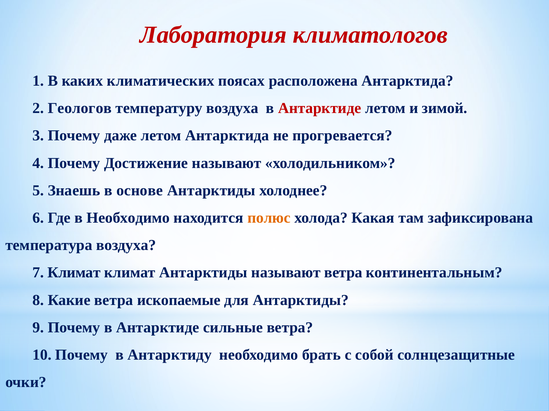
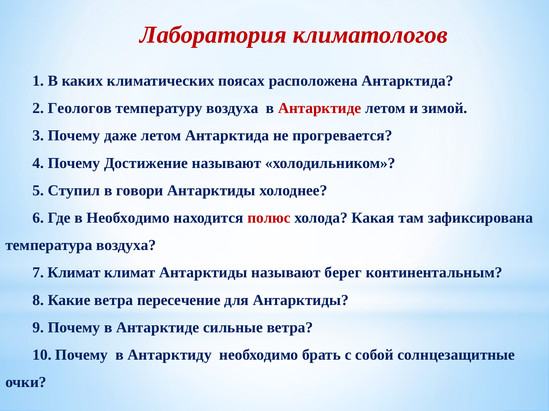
Знаешь: Знаешь -> Ступил
основе: основе -> говори
полюс colour: orange -> red
называют ветра: ветра -> берег
ископаемые: ископаемые -> пересечение
